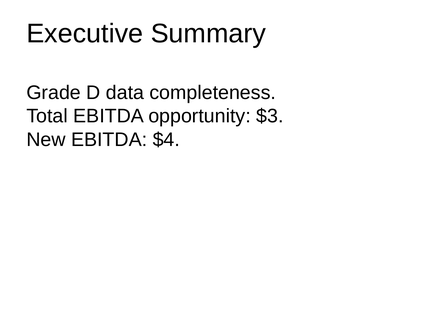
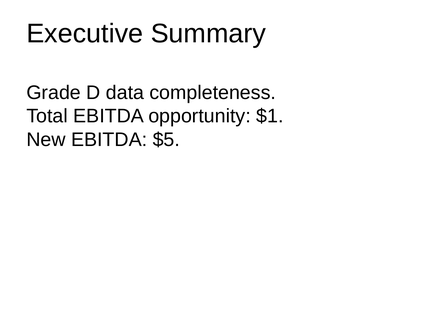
$3: $3 -> $1
$4: $4 -> $5
